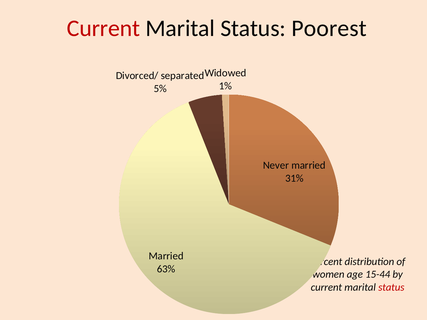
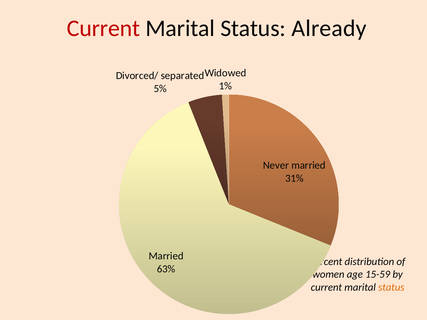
Poorest: Poorest -> Already
15-44: 15-44 -> 15-59
status at (391, 287) colour: red -> orange
